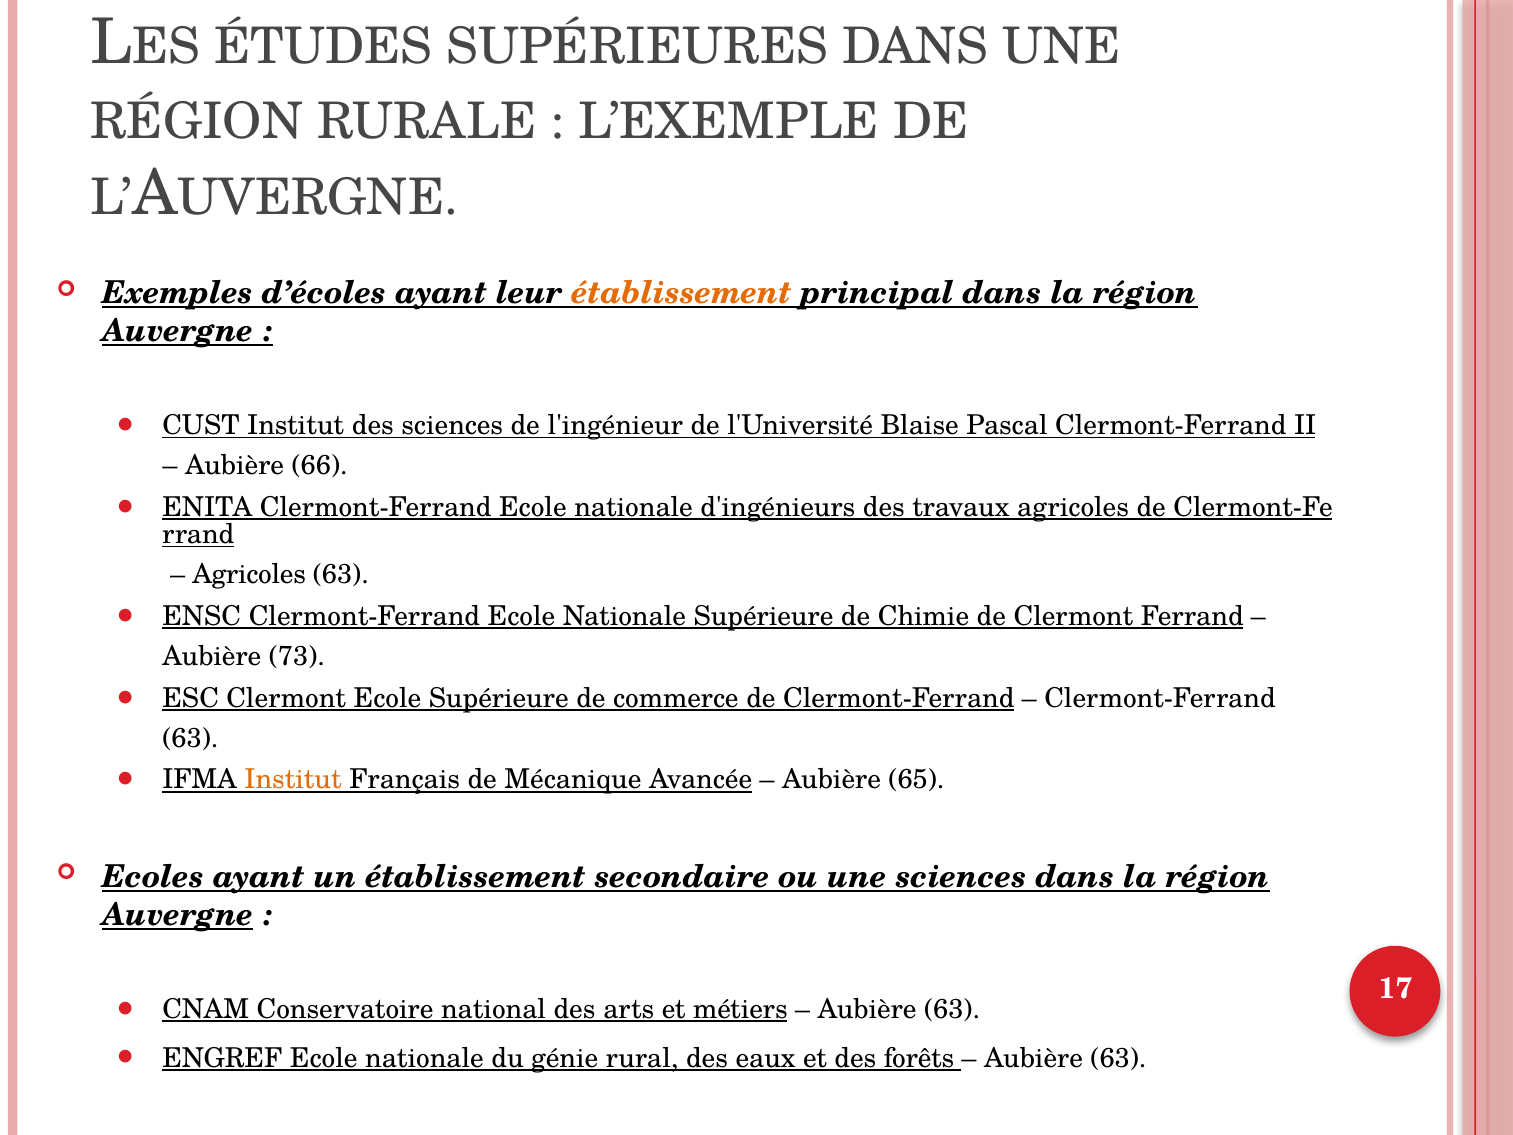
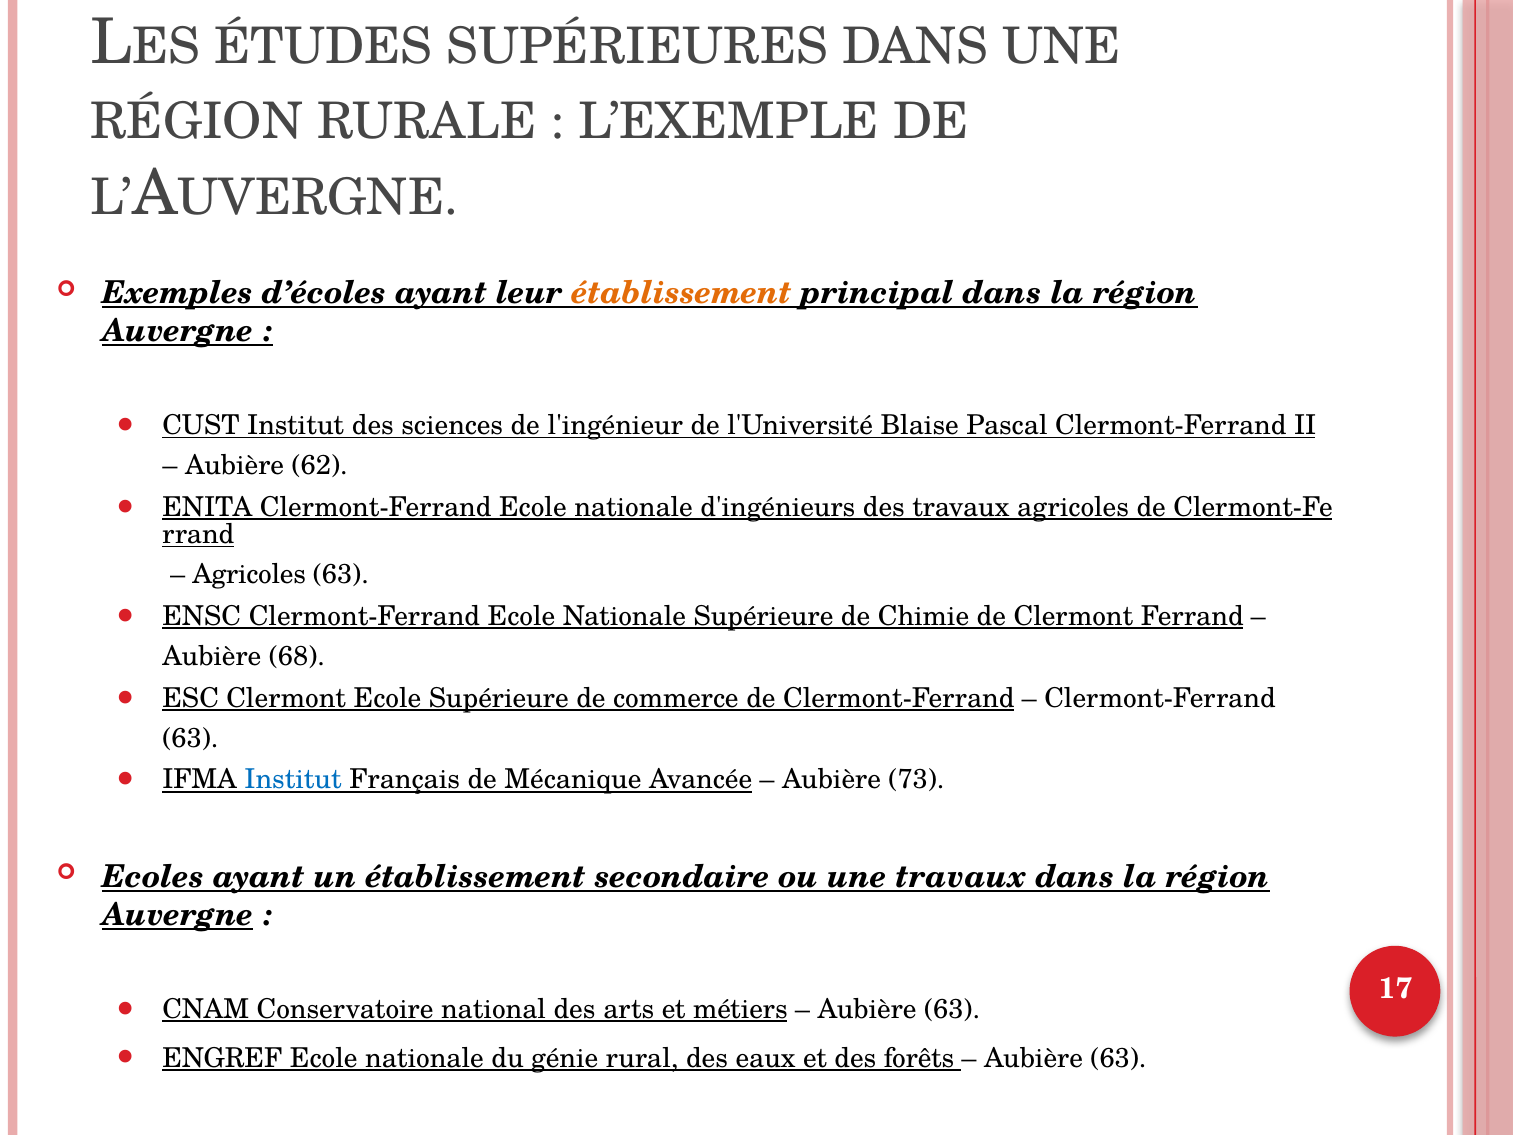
66: 66 -> 62
73: 73 -> 68
Institut at (293, 780) colour: orange -> blue
65: 65 -> 73
une sciences: sciences -> travaux
